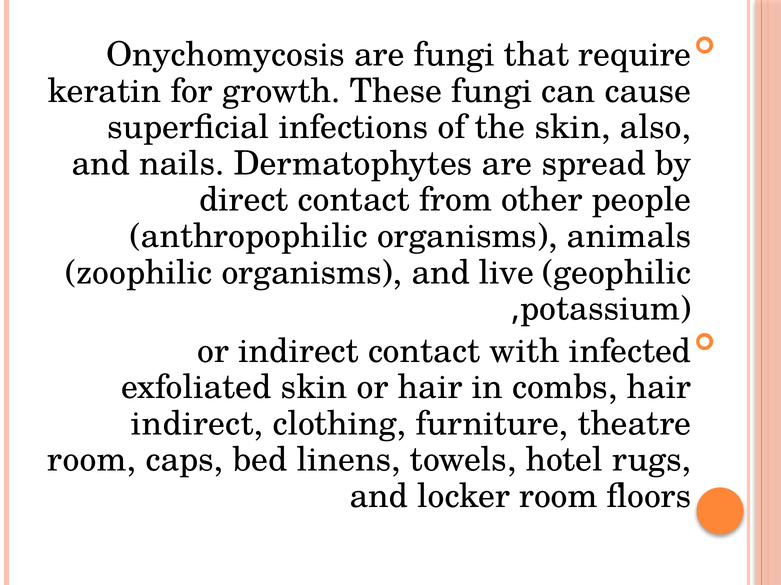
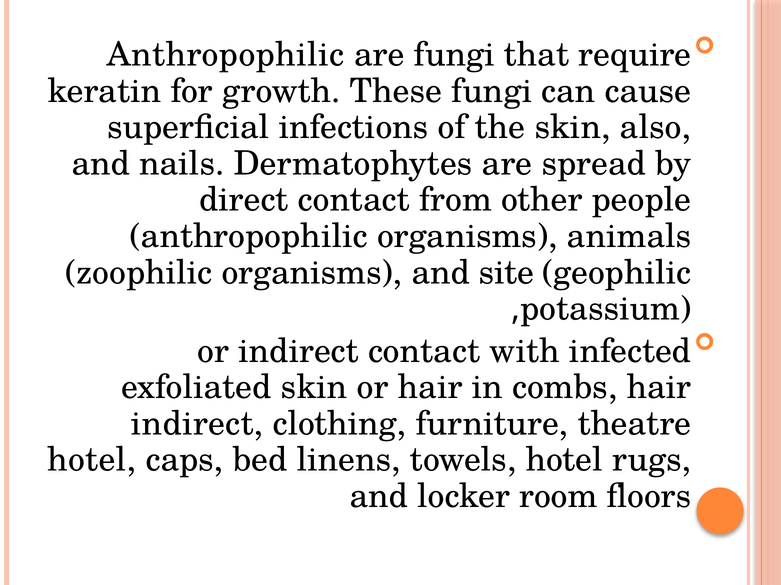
Onychomycosis at (226, 55): Onychomycosis -> Anthropophilic
live: live -> site
room at (92, 460): room -> hotel
